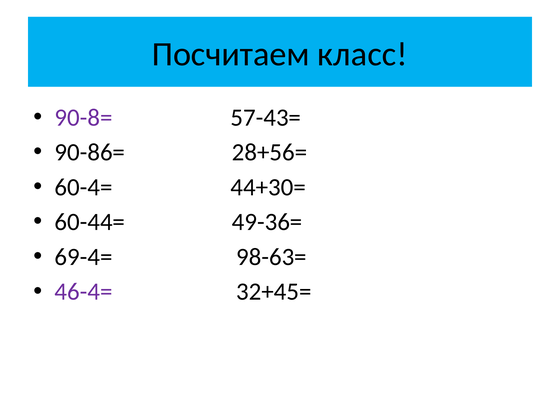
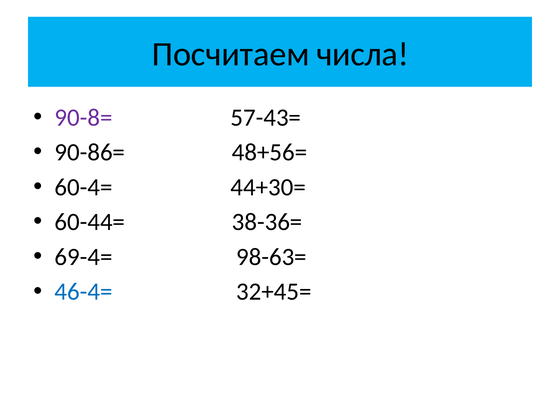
класс: класс -> числа
28+56=: 28+56= -> 48+56=
49-36=: 49-36= -> 38-36=
46-4= colour: purple -> blue
